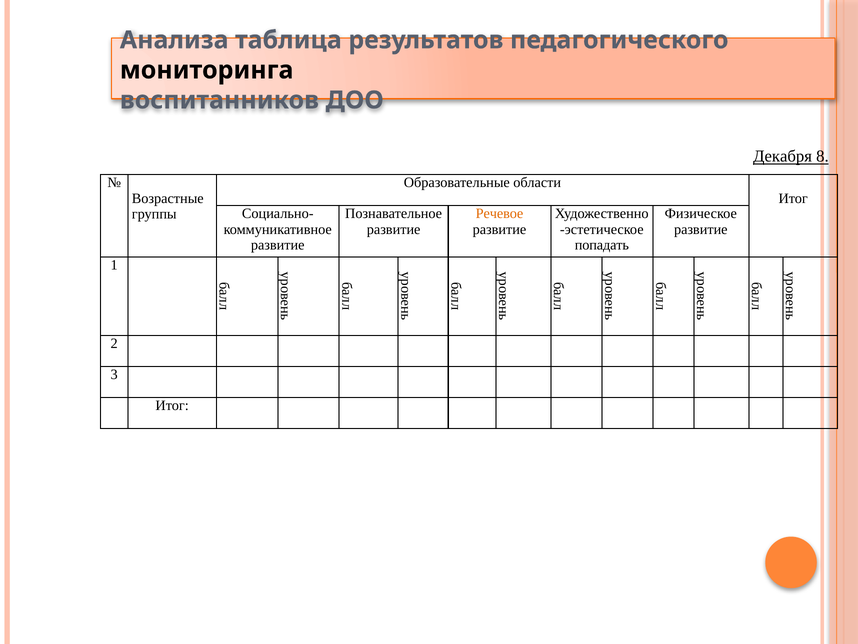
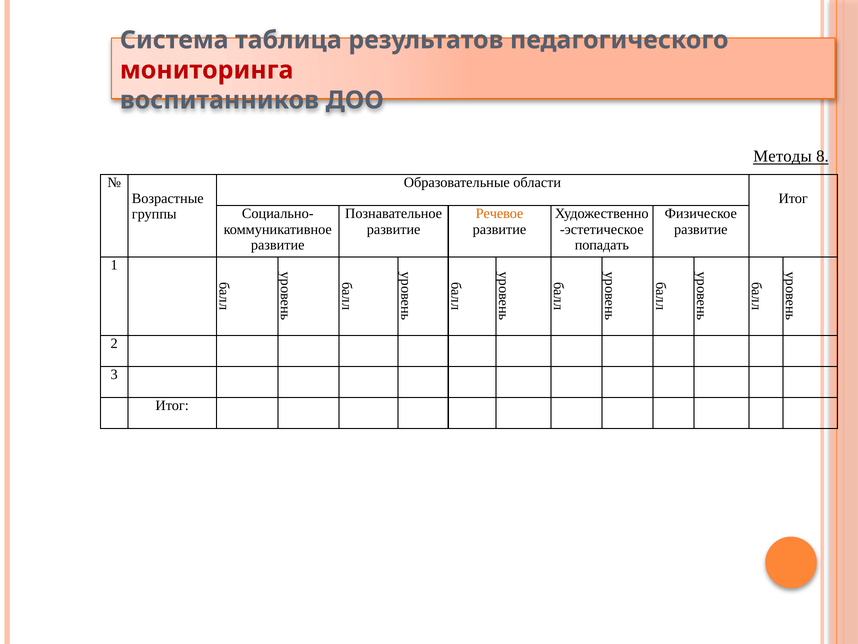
Анализа: Анализа -> Система
мониторинга colour: black -> red
Декабря: Декабря -> Методы
